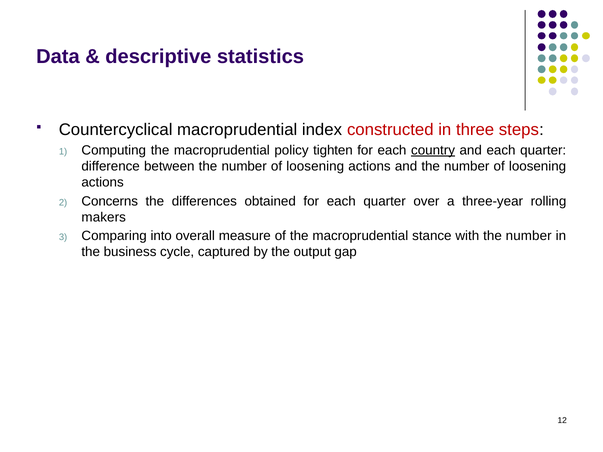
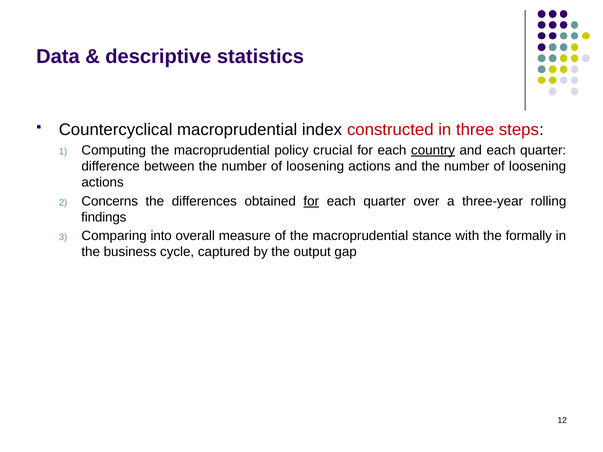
tighten: tighten -> crucial
for at (311, 201) underline: none -> present
makers: makers -> findings
with the number: number -> formally
